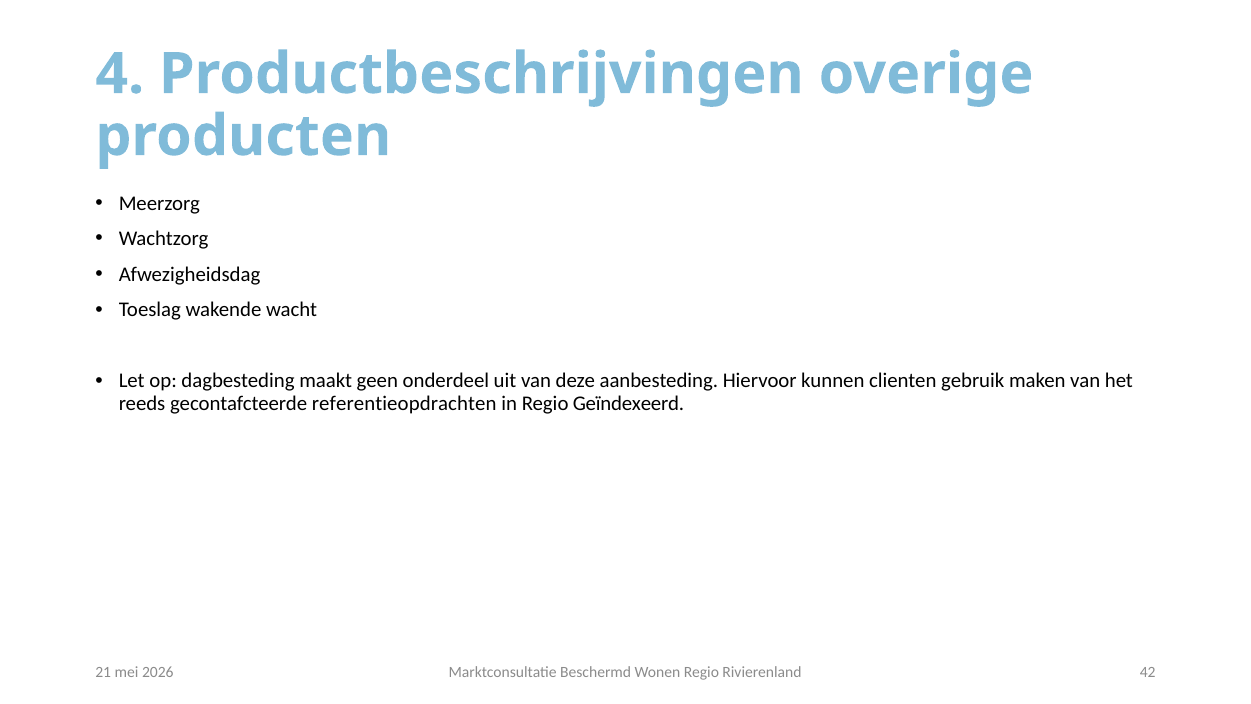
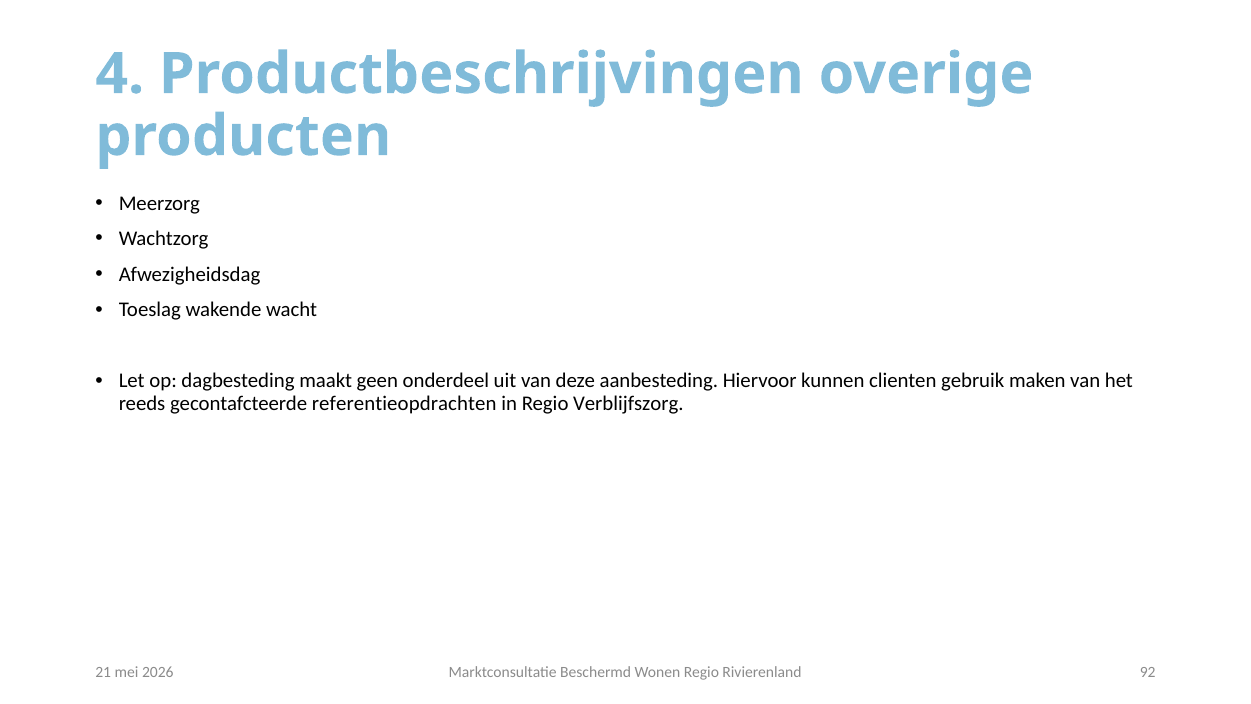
Geïndexeerd: Geïndexeerd -> Verblijfszorg
42: 42 -> 92
